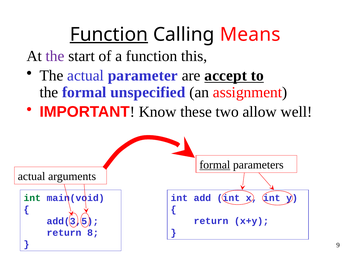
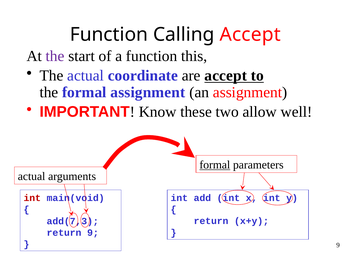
Function at (109, 34) underline: present -> none
Calling Means: Means -> Accept
parameter: parameter -> coordinate
formal unspecified: unspecified -> assignment
int at (32, 198) colour: green -> red
add(3,5: add(3,5 -> add(7,3
return 8: 8 -> 9
